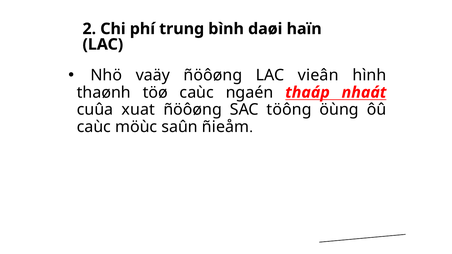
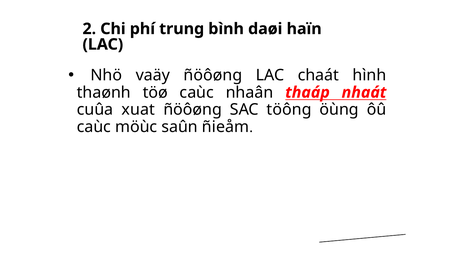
vieân: vieân -> chaát
ngaén: ngaén -> nhaân
